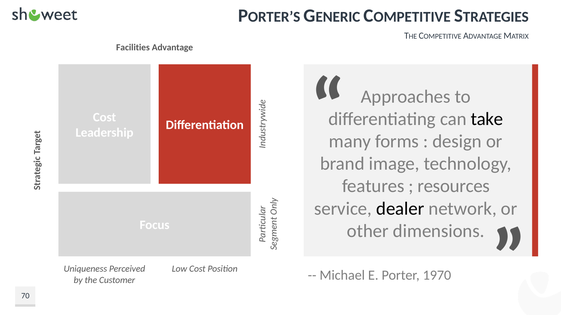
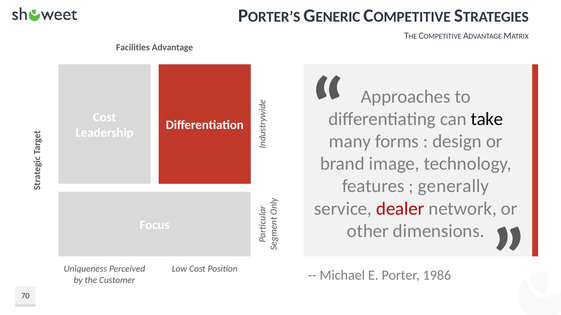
resources: resources -> generally
dealer colour: black -> red
1970: 1970 -> 1986
